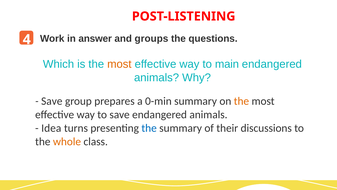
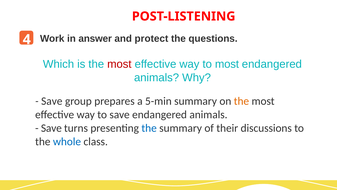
groups: groups -> protect
most at (119, 64) colour: orange -> red
to main: main -> most
0-min: 0-min -> 5-min
Idea at (51, 128): Idea -> Save
whole colour: orange -> blue
